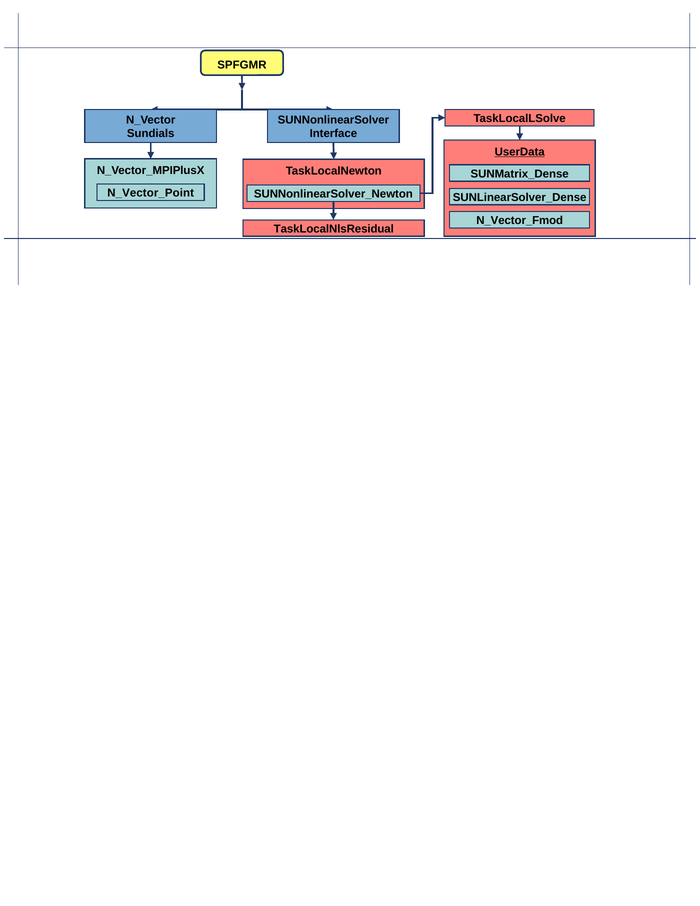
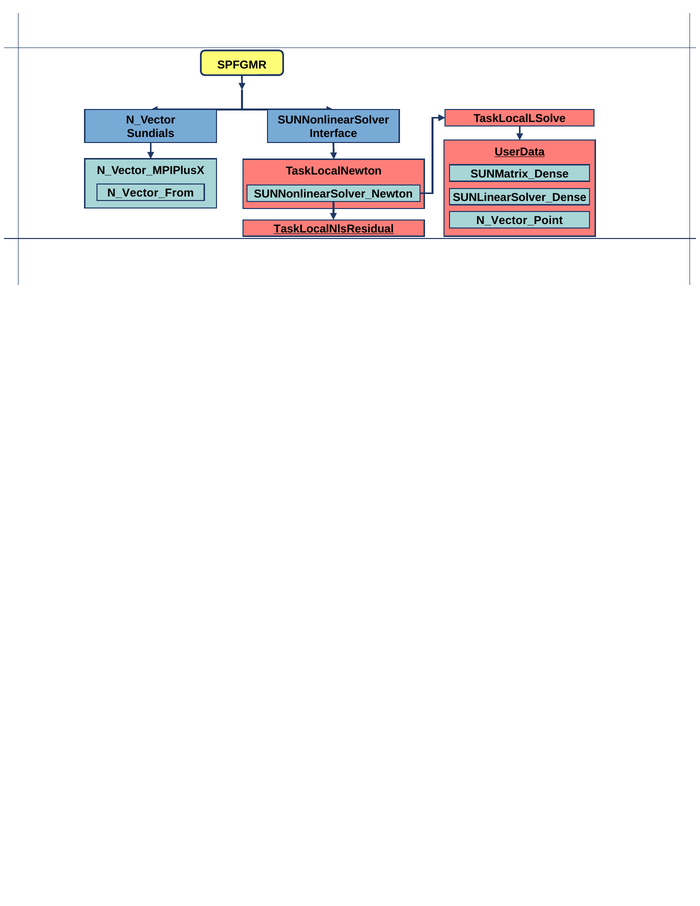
N_Vector_Point: N_Vector_Point -> N_Vector_From
N_Vector_Fmod: N_Vector_Fmod -> N_Vector_Point
TaskLocalNlsResidual underline: none -> present
